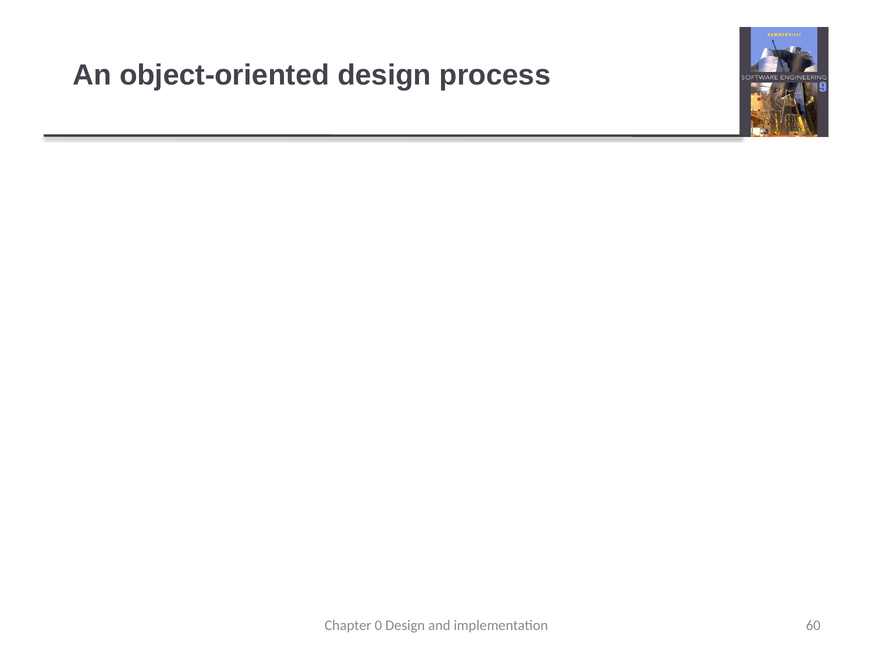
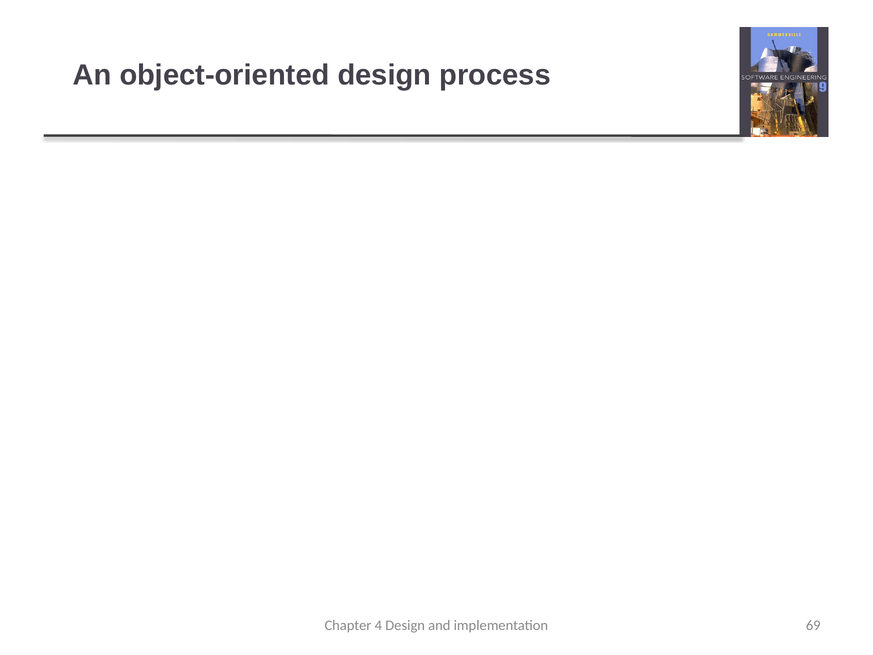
0: 0 -> 4
60: 60 -> 69
